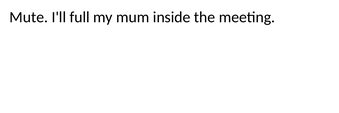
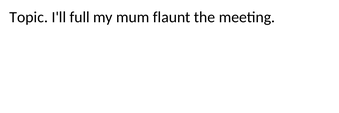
Mute: Mute -> Topic
inside: inside -> flaunt
